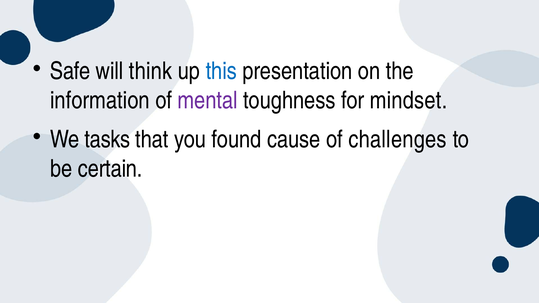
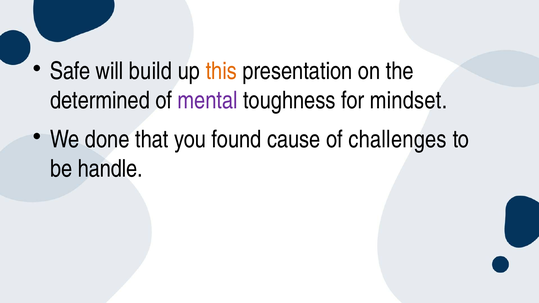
think: think -> build
this colour: blue -> orange
information: information -> determined
tasks: tasks -> done
certain: certain -> handle
